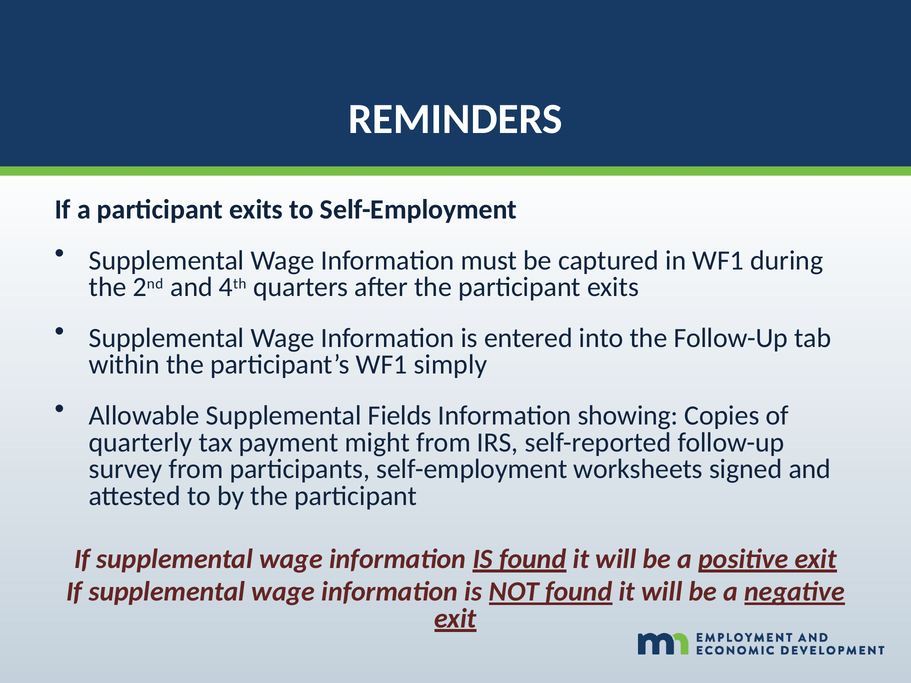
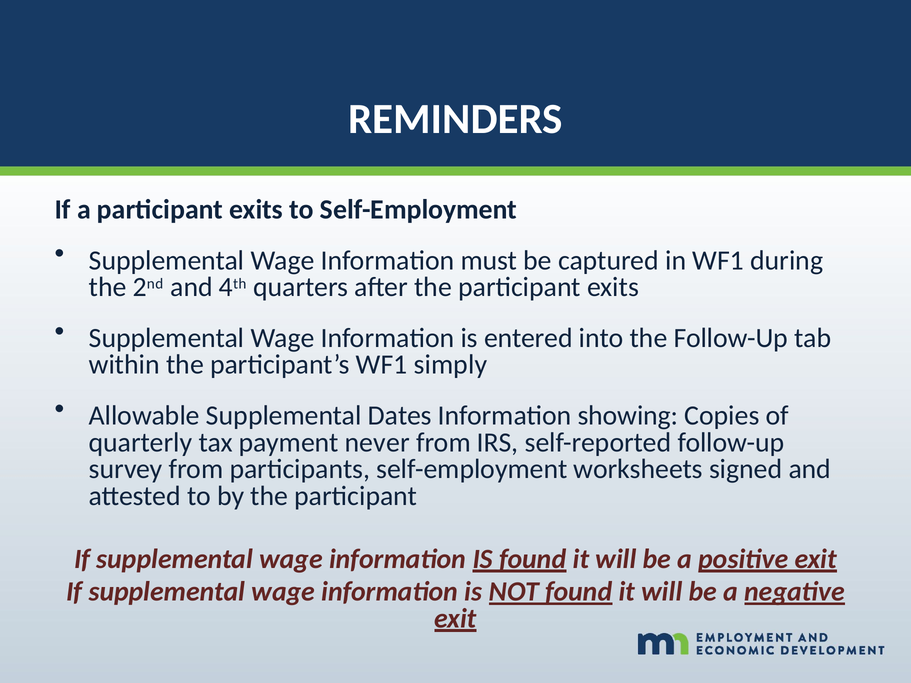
Fields: Fields -> Dates
might: might -> never
